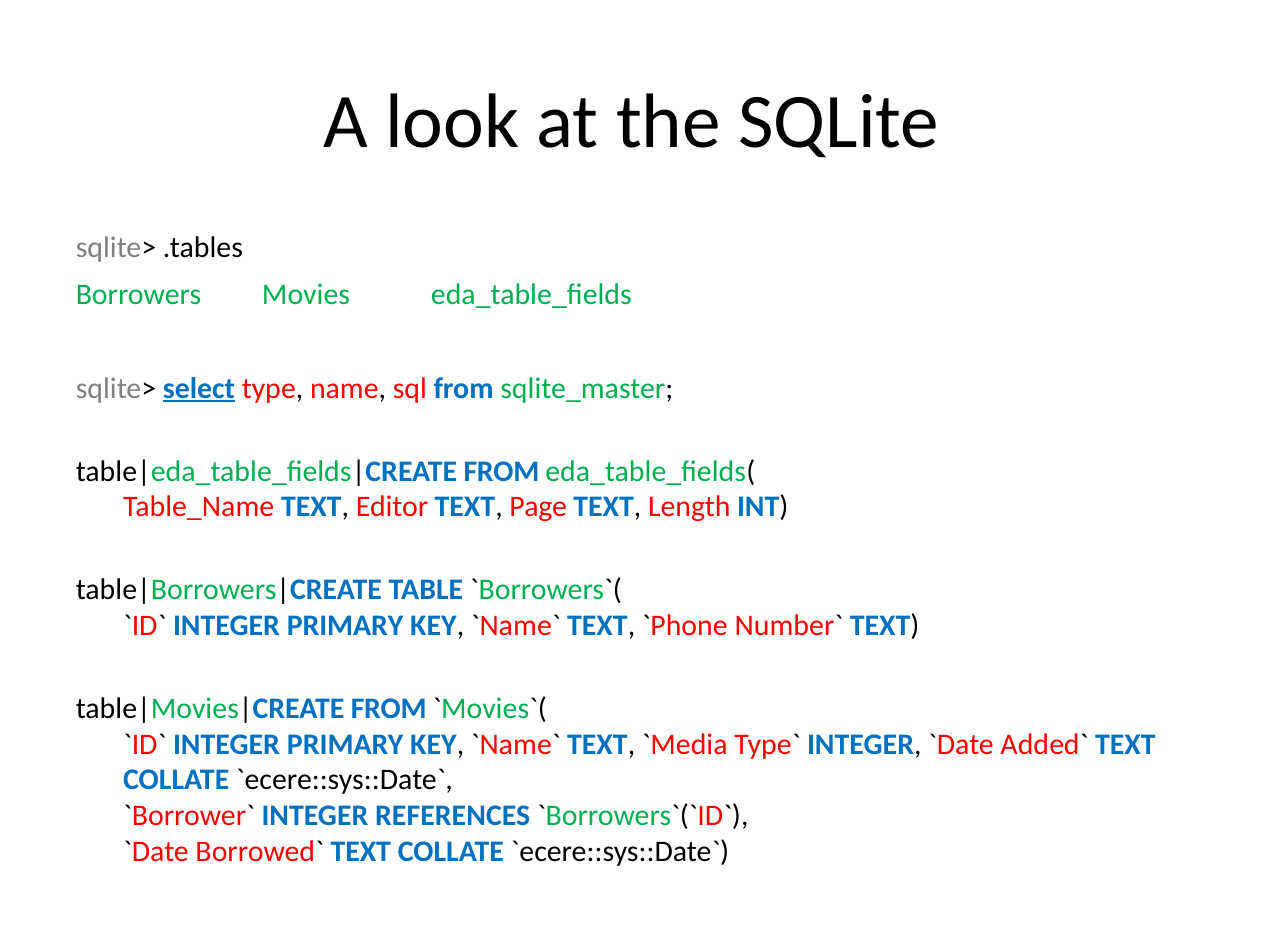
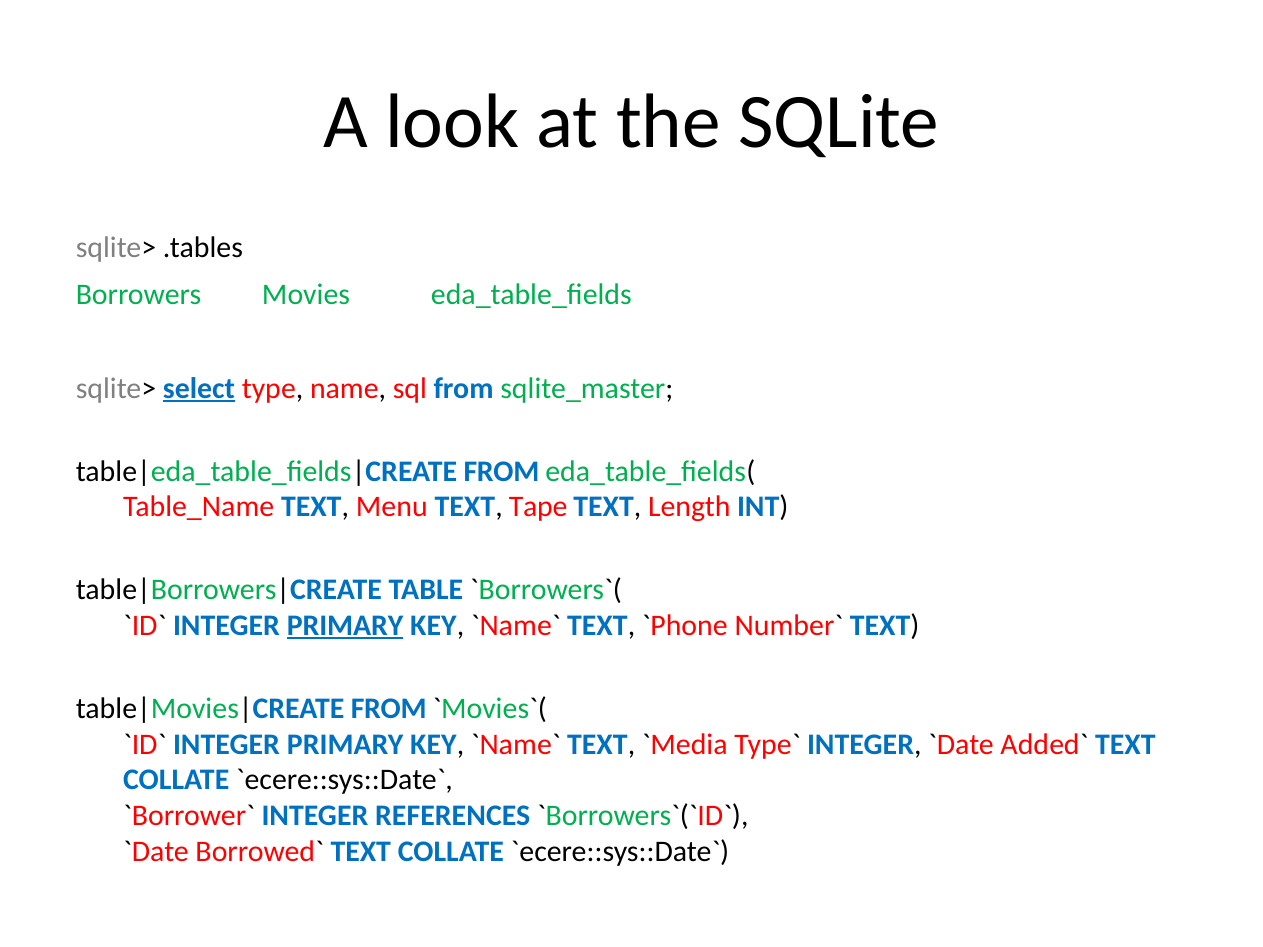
Editor: Editor -> Menu
Page: Page -> Tape
PRIMARY at (345, 626) underline: none -> present
